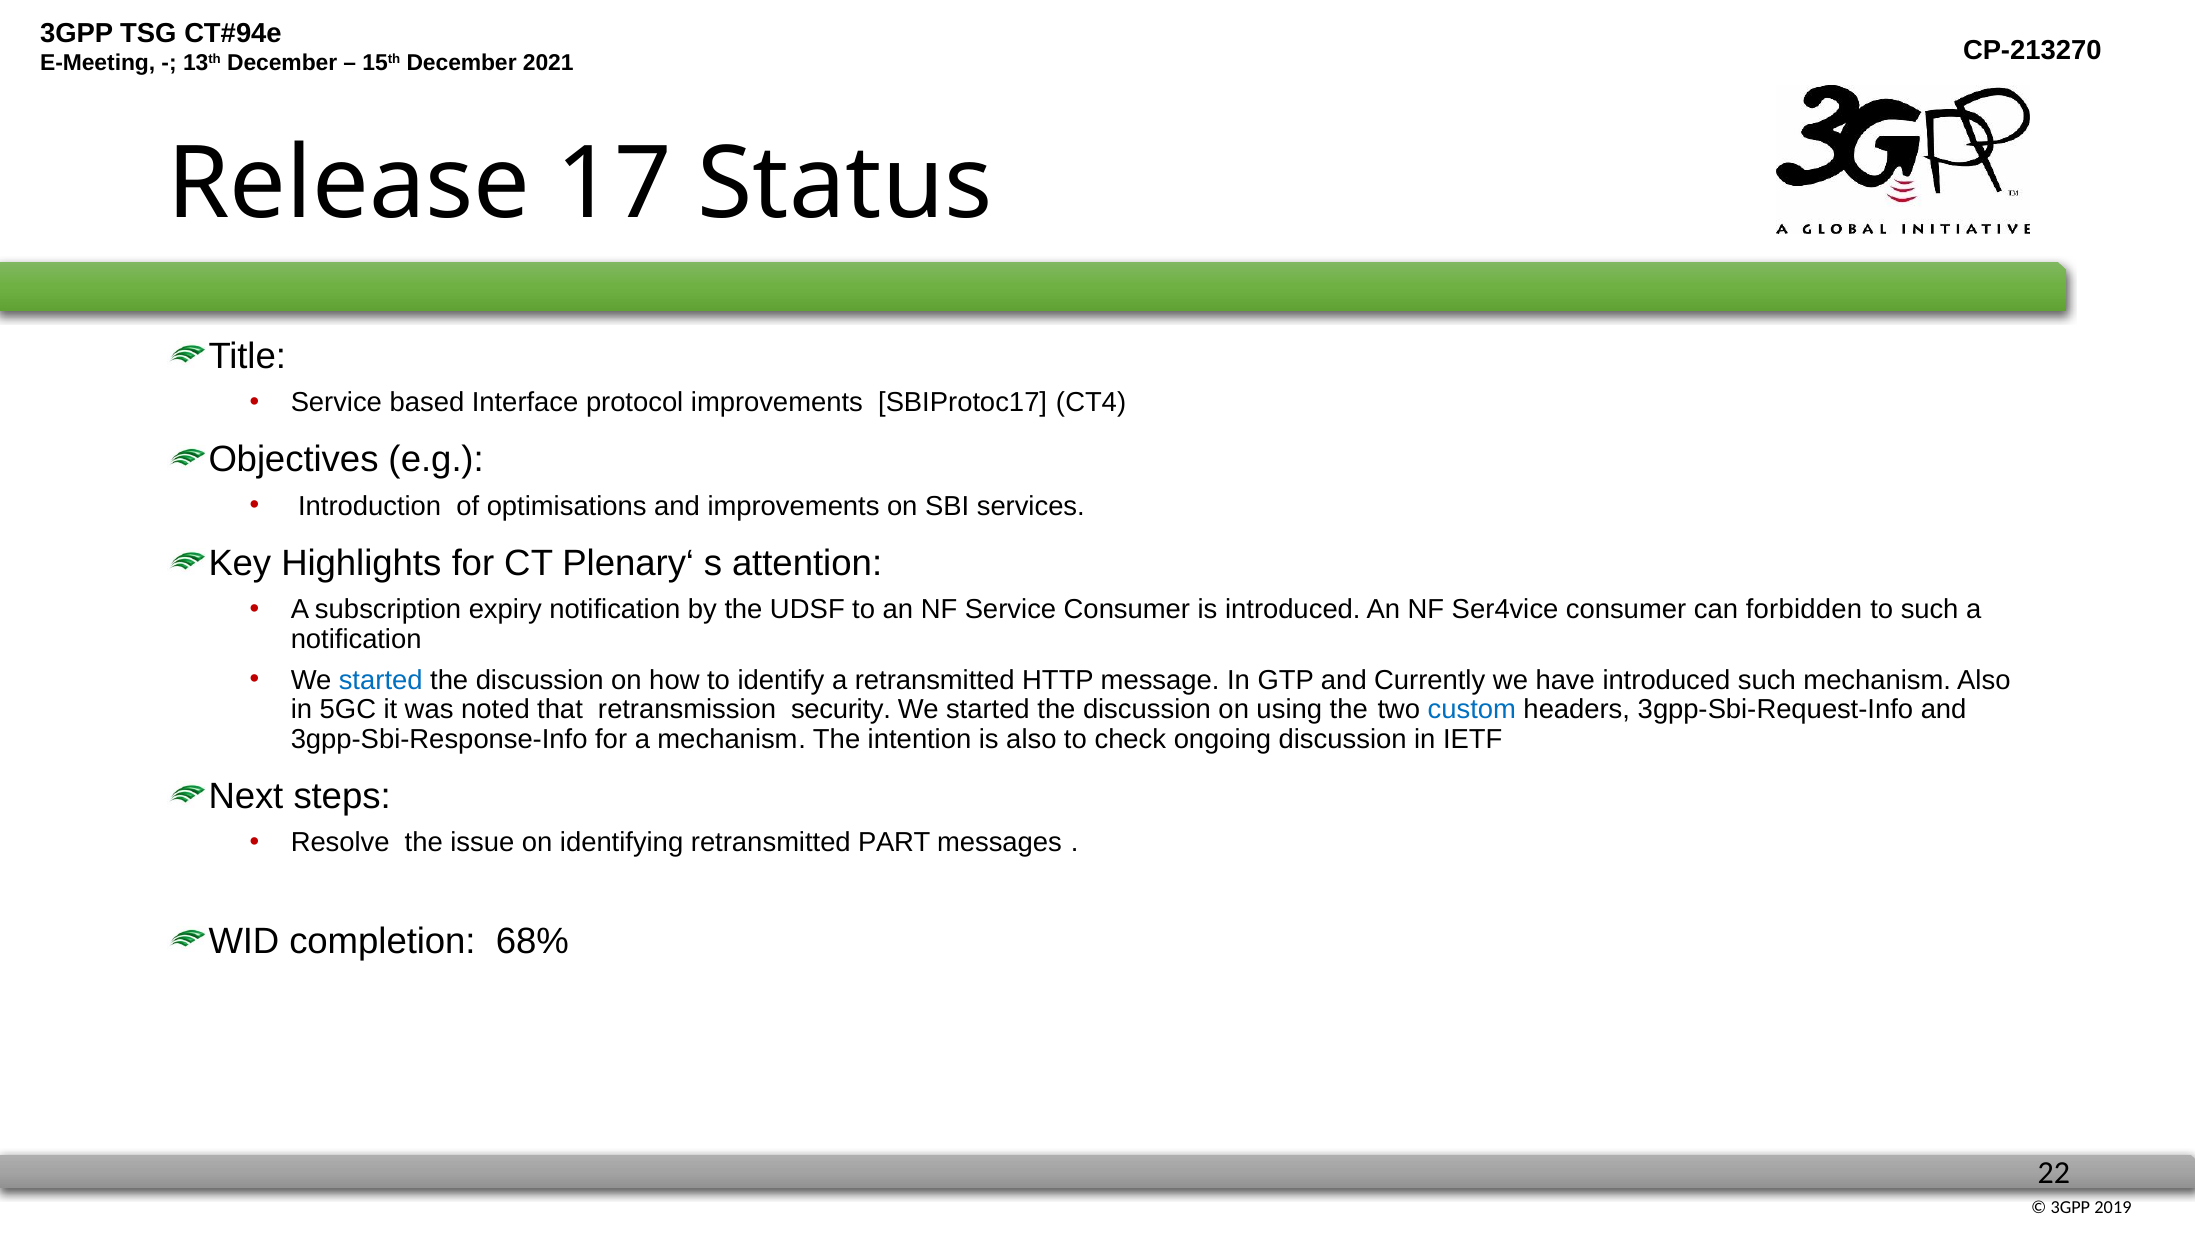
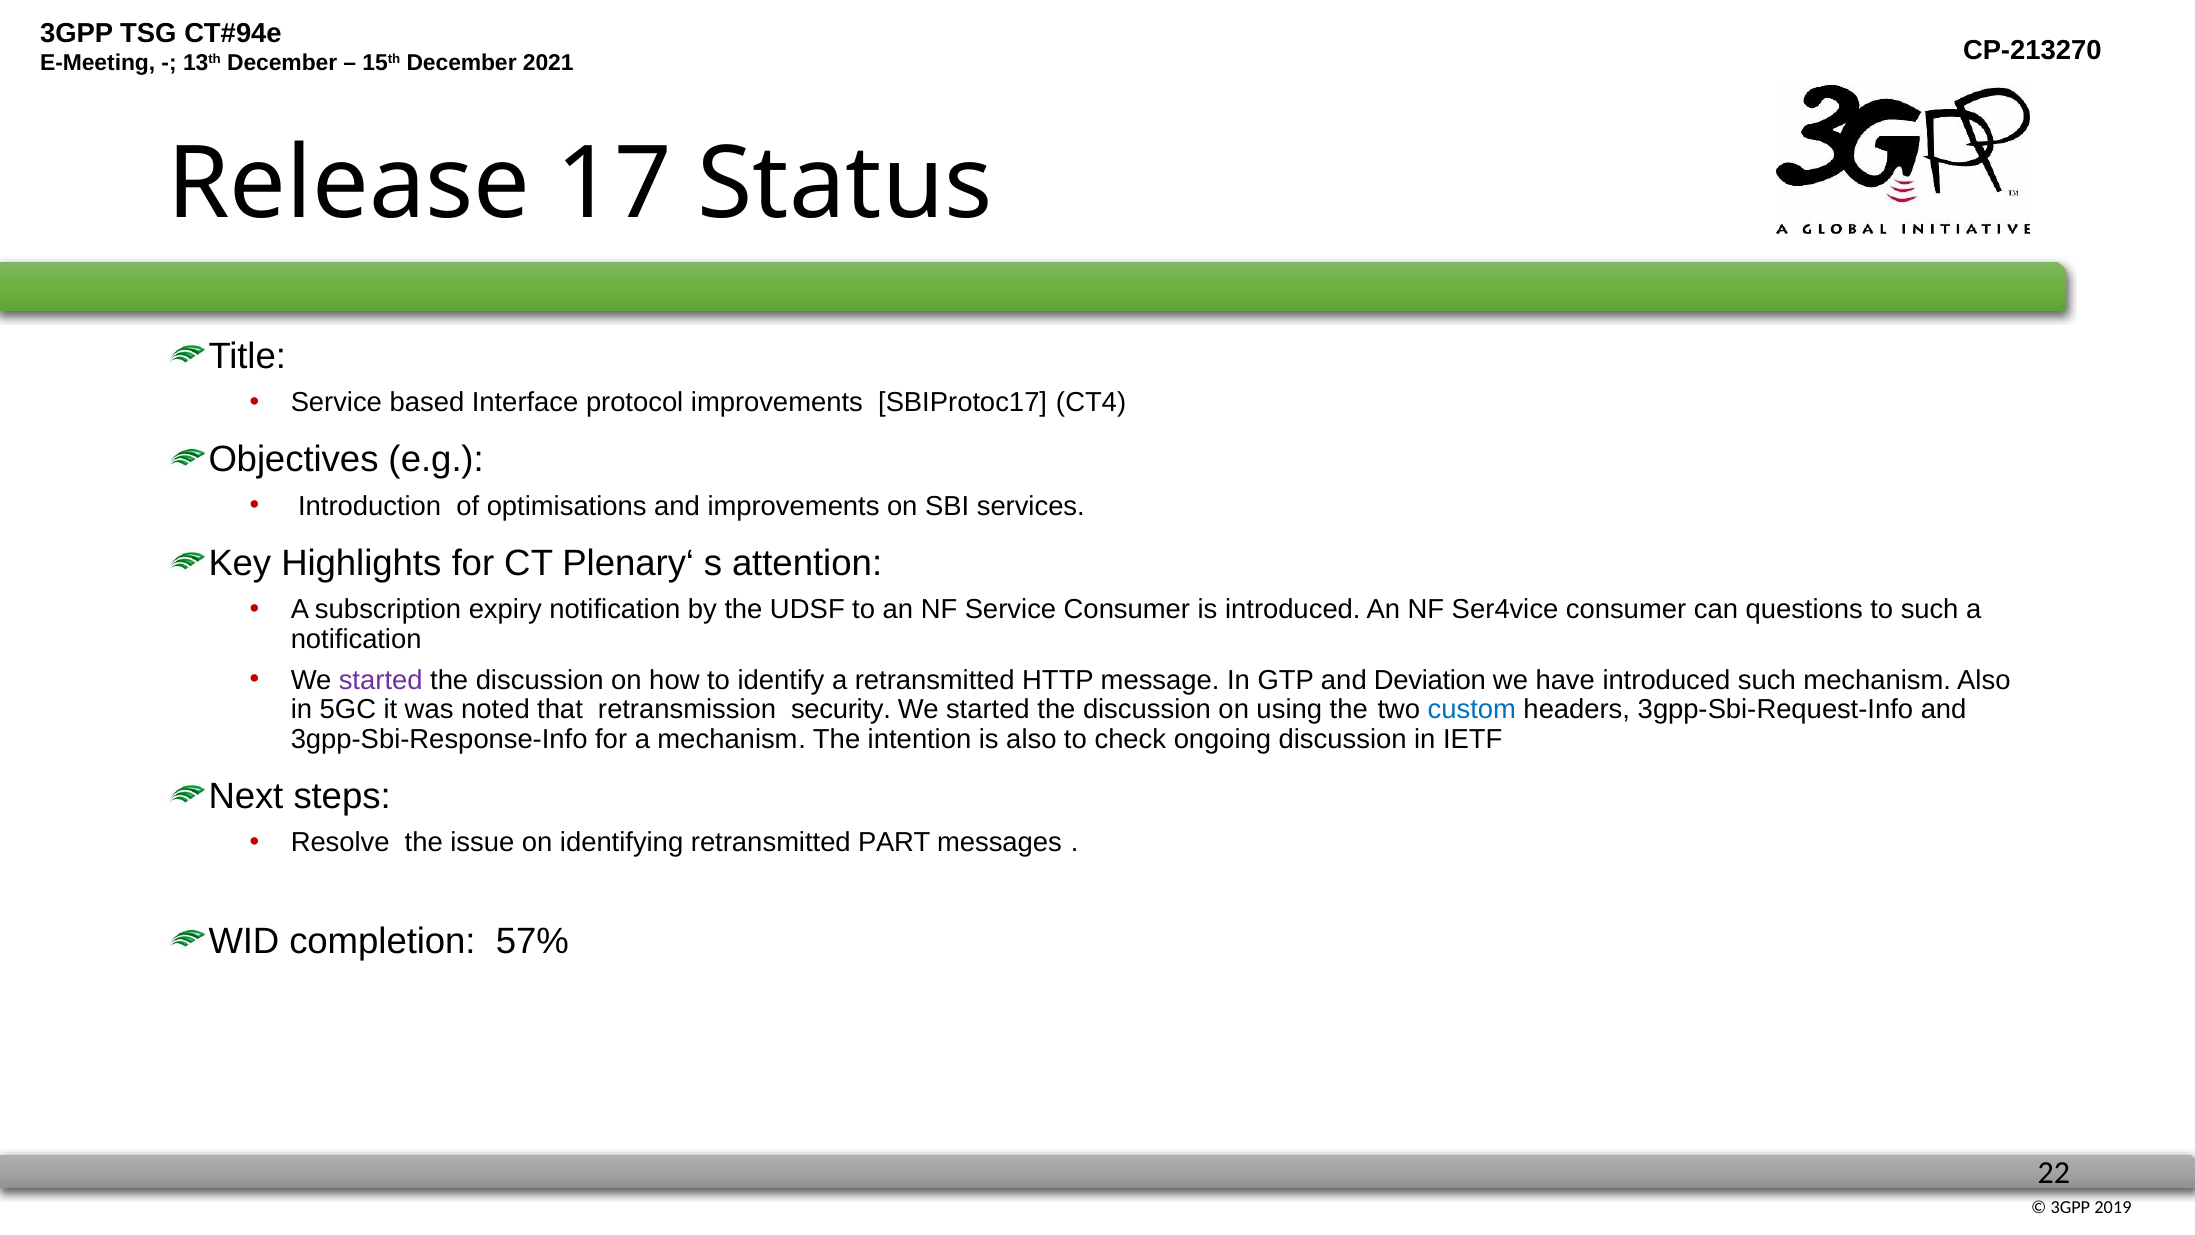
forbidden: forbidden -> questions
started at (381, 680) colour: blue -> purple
Currently: Currently -> Deviation
68%: 68% -> 57%
